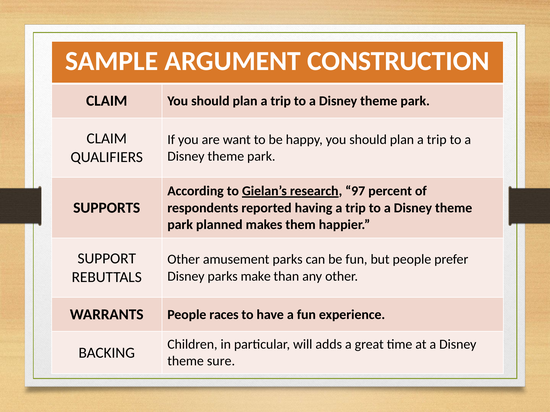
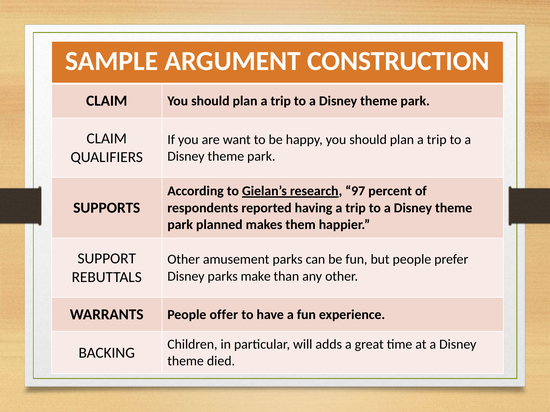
races: races -> offer
sure: sure -> died
